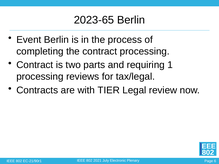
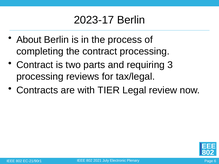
2023-65: 2023-65 -> 2023-17
Event: Event -> About
1: 1 -> 3
